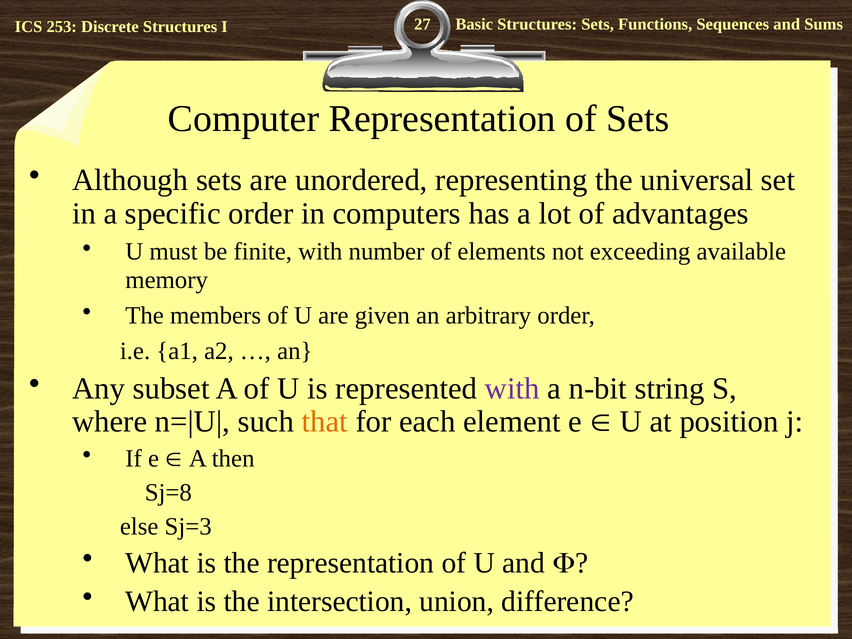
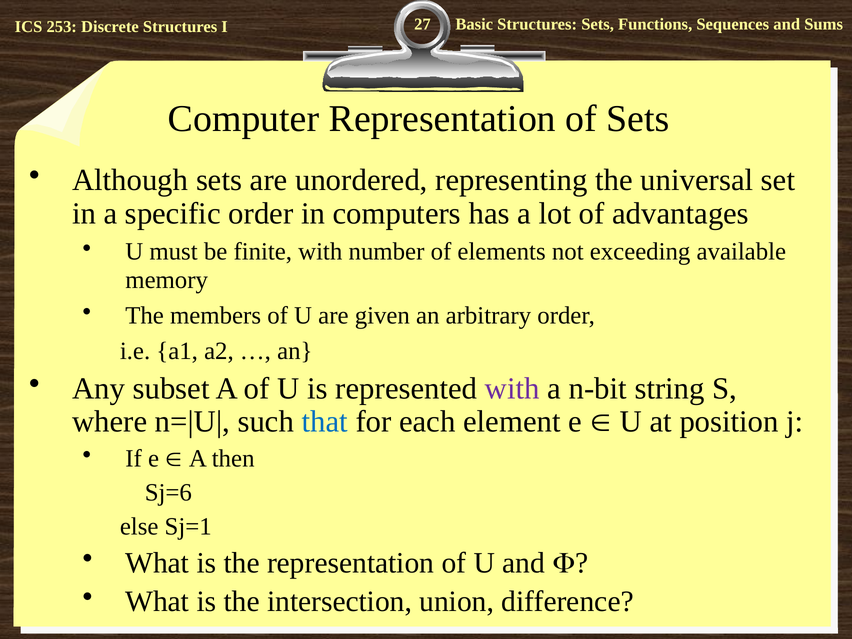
that colour: orange -> blue
Sj=8: Sj=8 -> Sj=6
Sj=3: Sj=3 -> Sj=1
